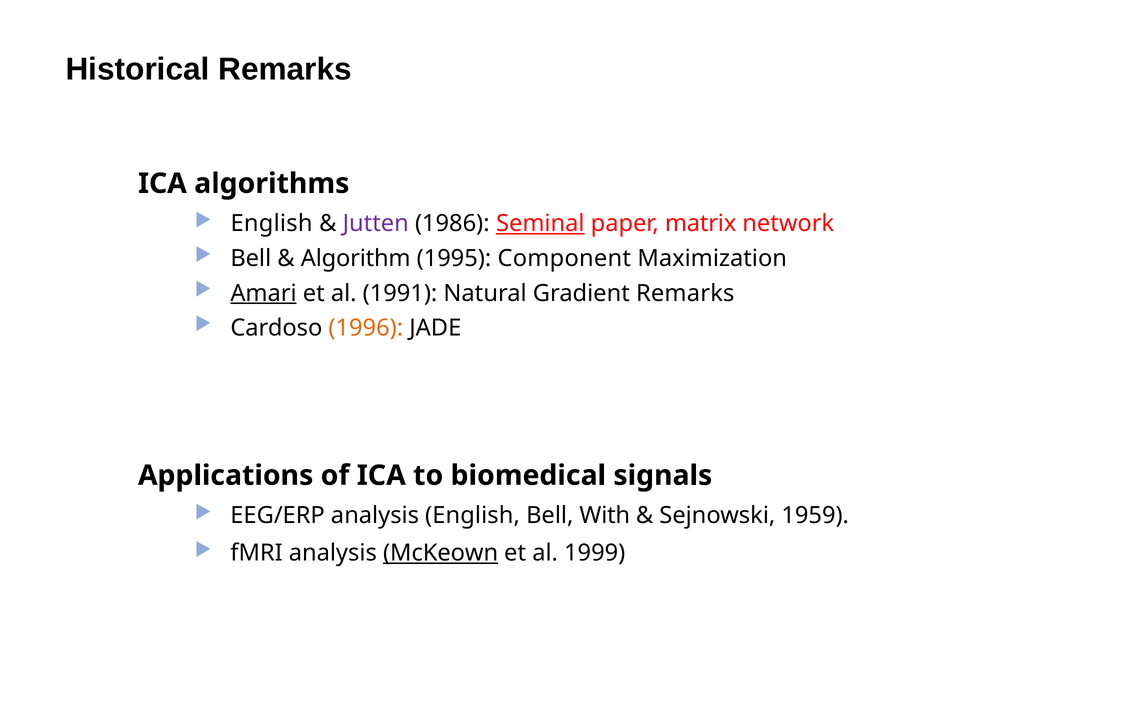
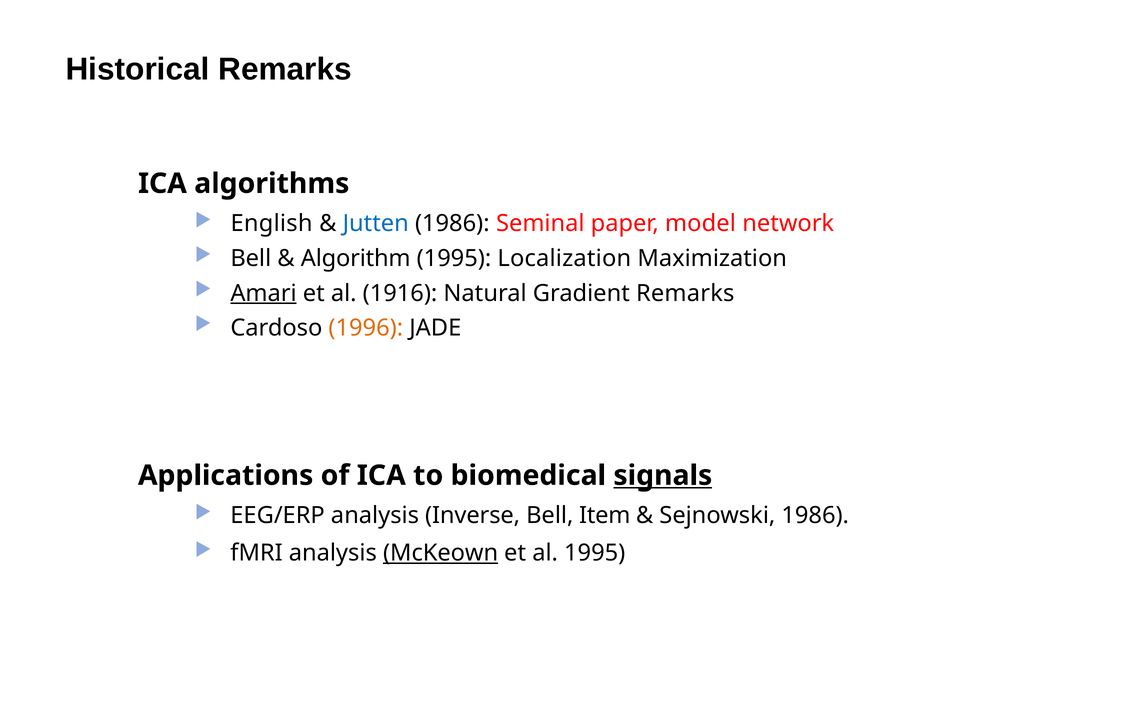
Jutten colour: purple -> blue
Seminal underline: present -> none
matrix: matrix -> model
Component: Component -> Localization
1991: 1991 -> 1916
signals underline: none -> present
analysis English: English -> Inverse
With: With -> Item
Sejnowski 1959: 1959 -> 1986
al 1999: 1999 -> 1995
